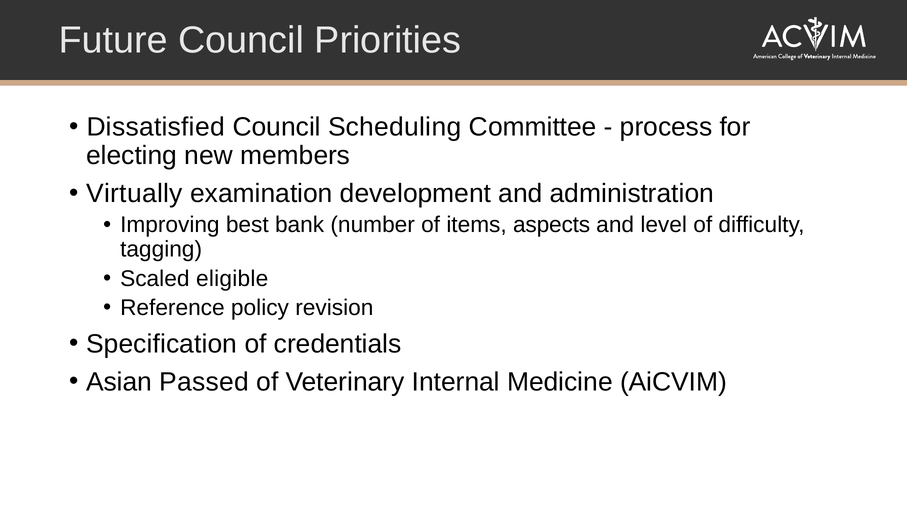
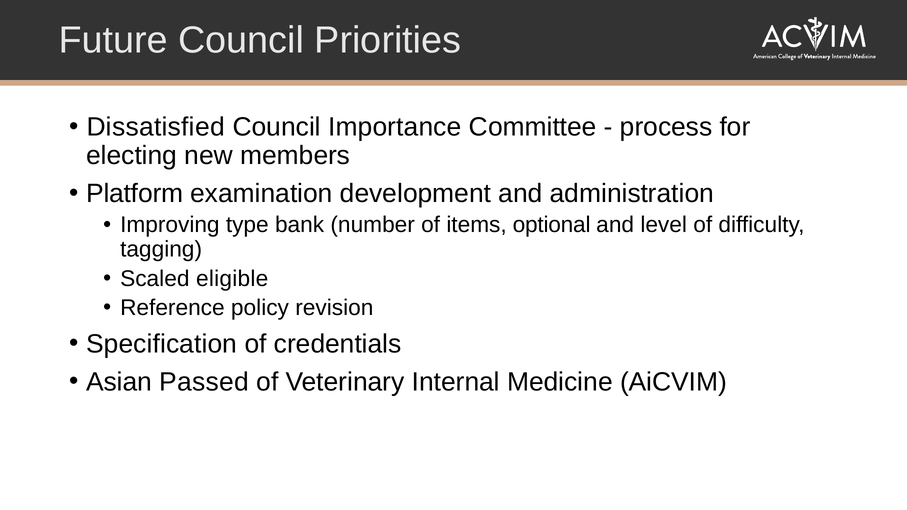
Scheduling: Scheduling -> Importance
Virtually: Virtually -> Platform
best: best -> type
aspects: aspects -> optional
